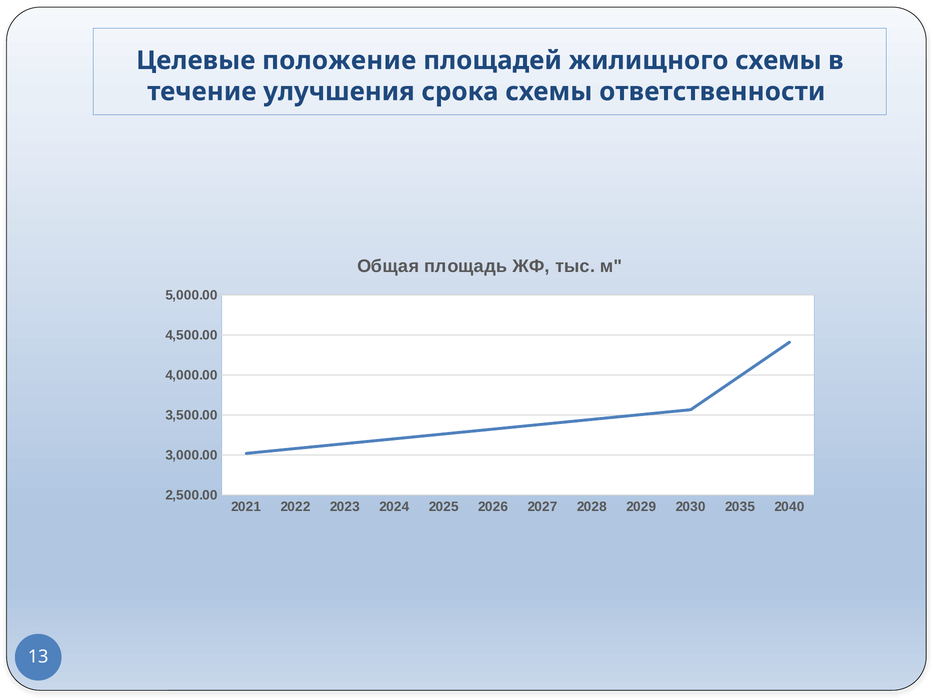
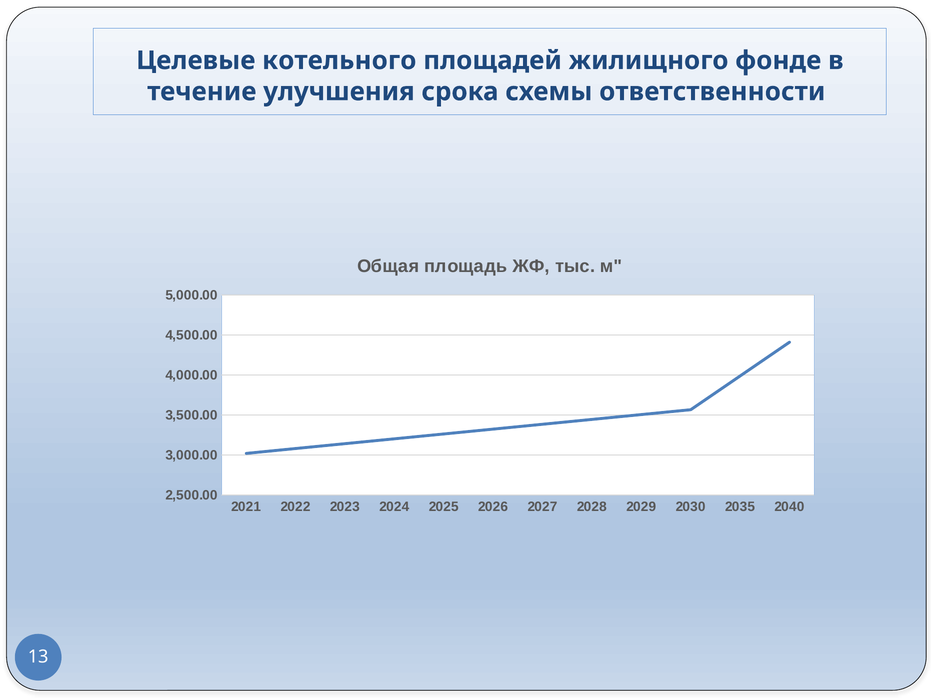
положение: положение -> котельного
жилищного схемы: схемы -> фонде
